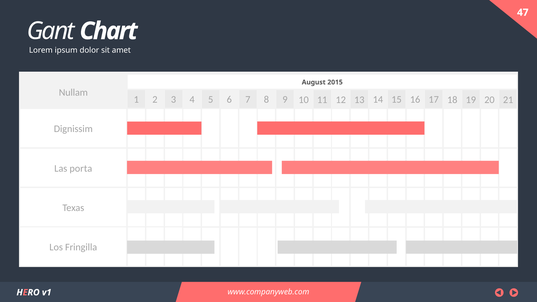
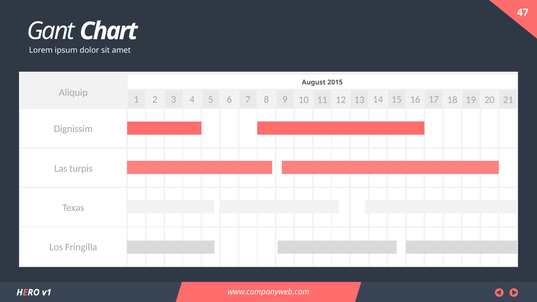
Nullam: Nullam -> Aliquip
porta: porta -> turpis
